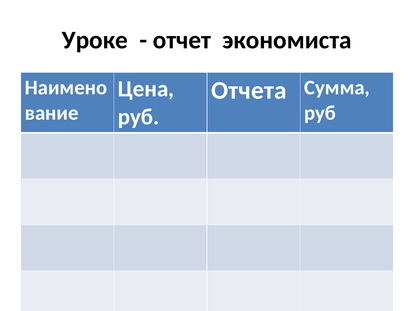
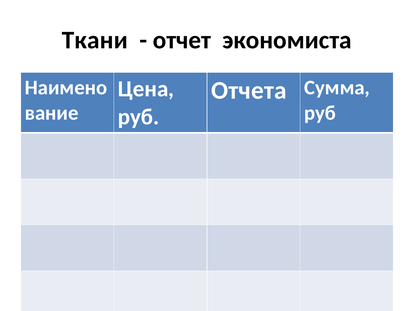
Уроке: Уроке -> Ткани
